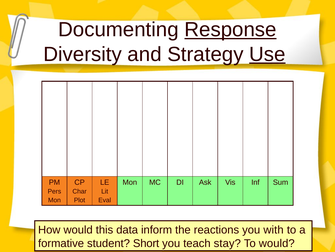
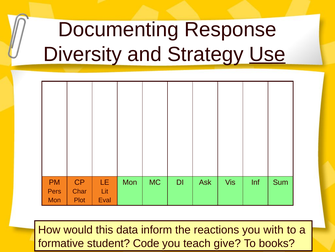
Response underline: present -> none
Short: Short -> Code
stay: stay -> give
To would: would -> books
